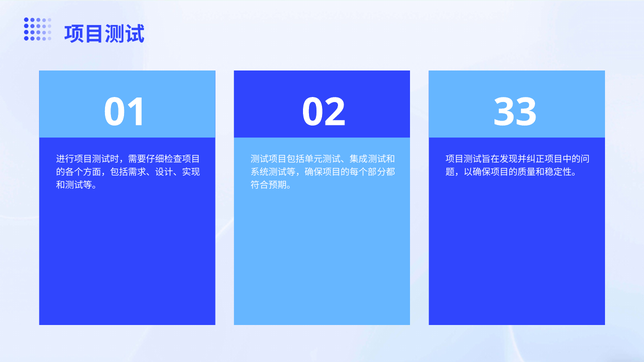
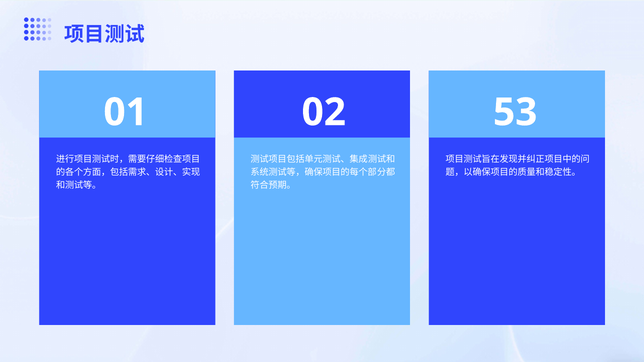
33: 33 -> 53
